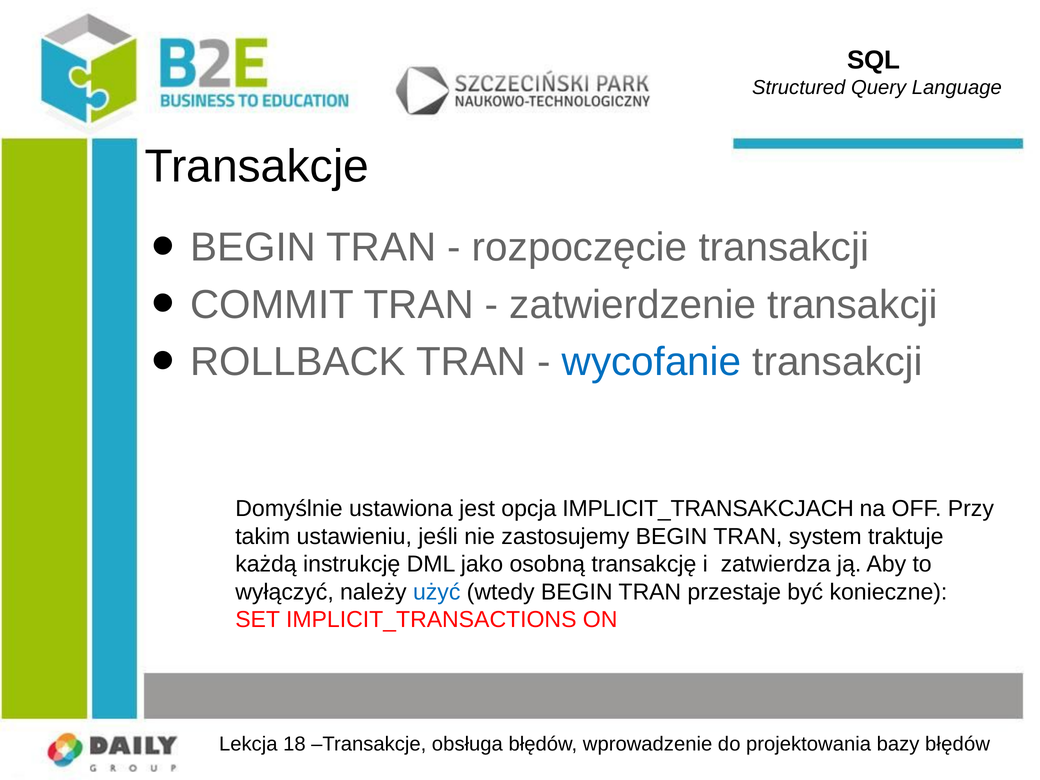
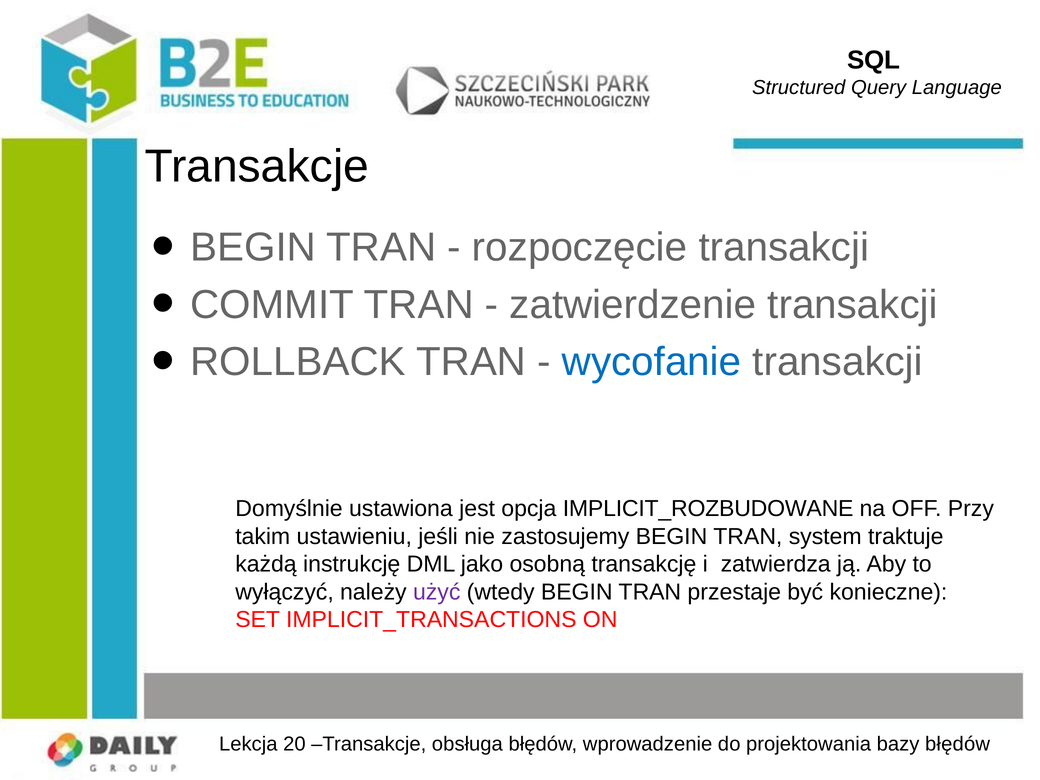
IMPLICIT_TRANSAKCJACH: IMPLICIT_TRANSAKCJACH -> IMPLICIT_ROZBUDOWANE
użyć colour: blue -> purple
18: 18 -> 20
